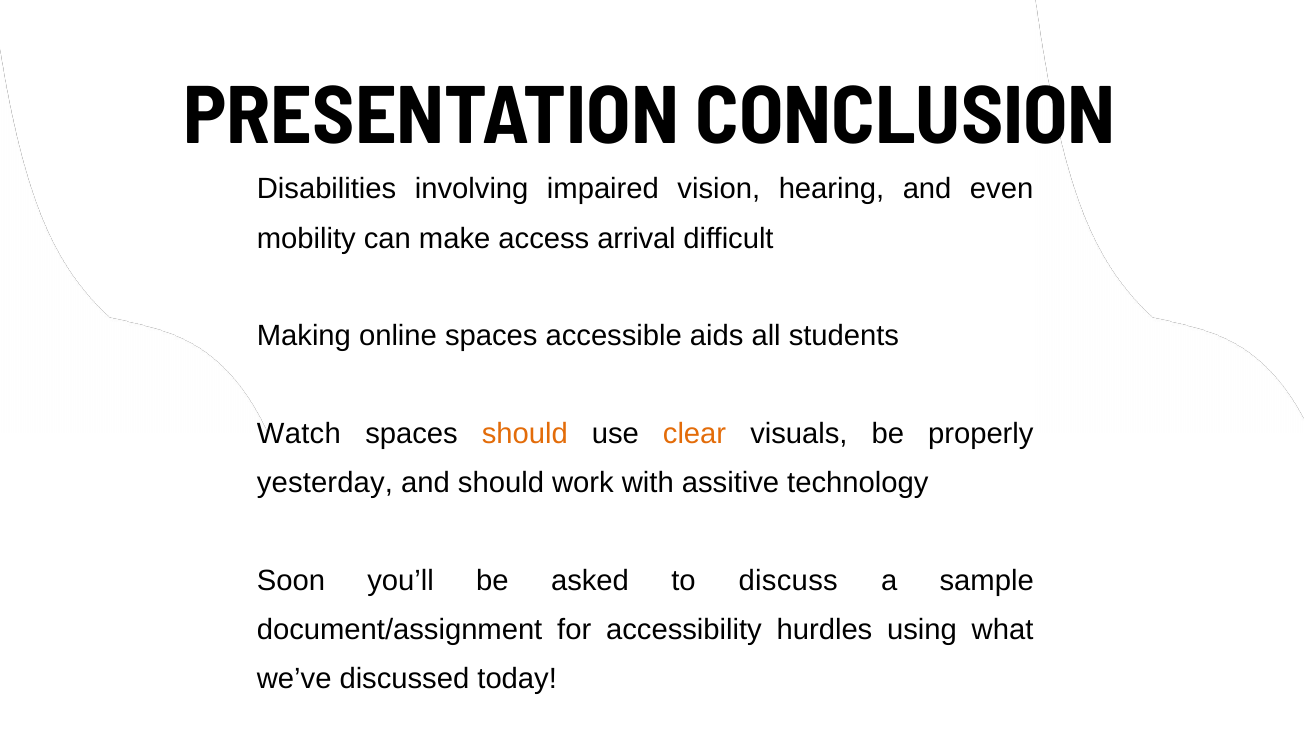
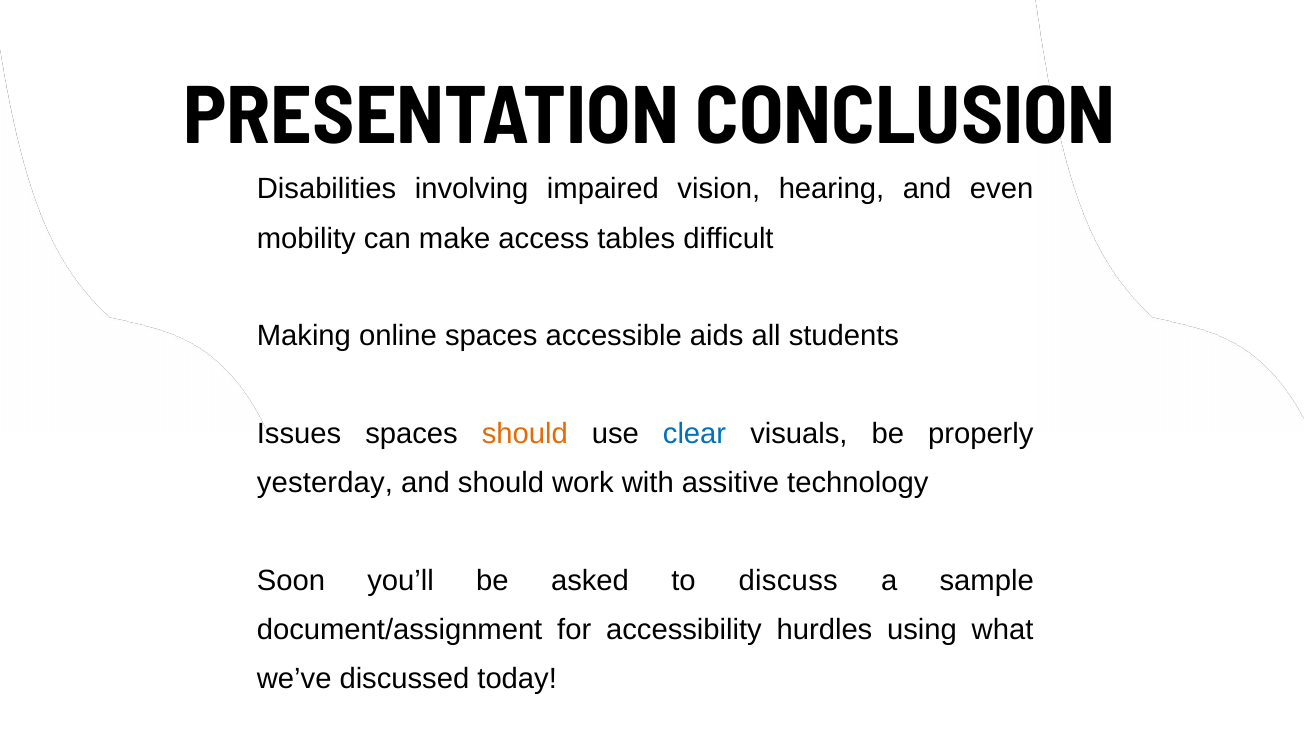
arrival: arrival -> tables
Watch: Watch -> Issues
clear colour: orange -> blue
